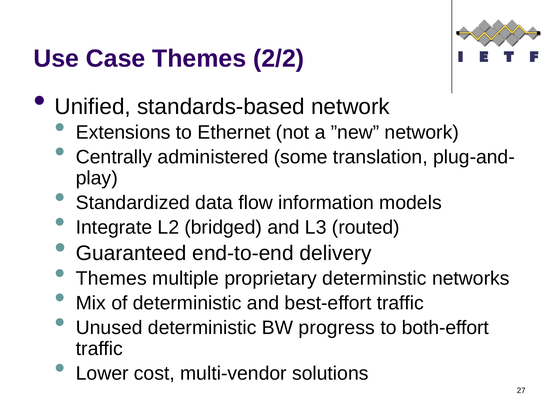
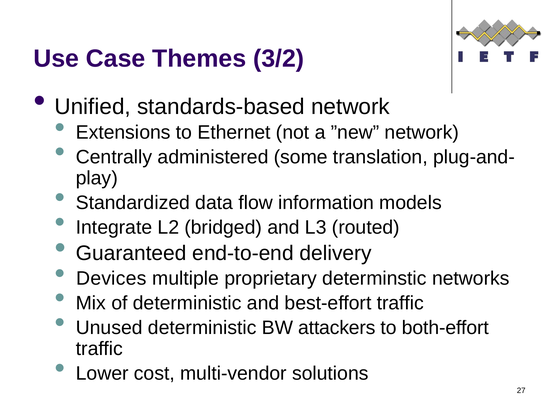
2/2: 2/2 -> 3/2
Themes at (111, 278): Themes -> Devices
progress: progress -> attackers
